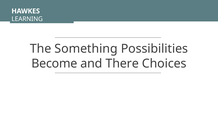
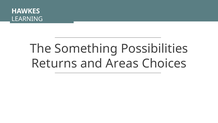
Become: Become -> Returns
There: There -> Areas
